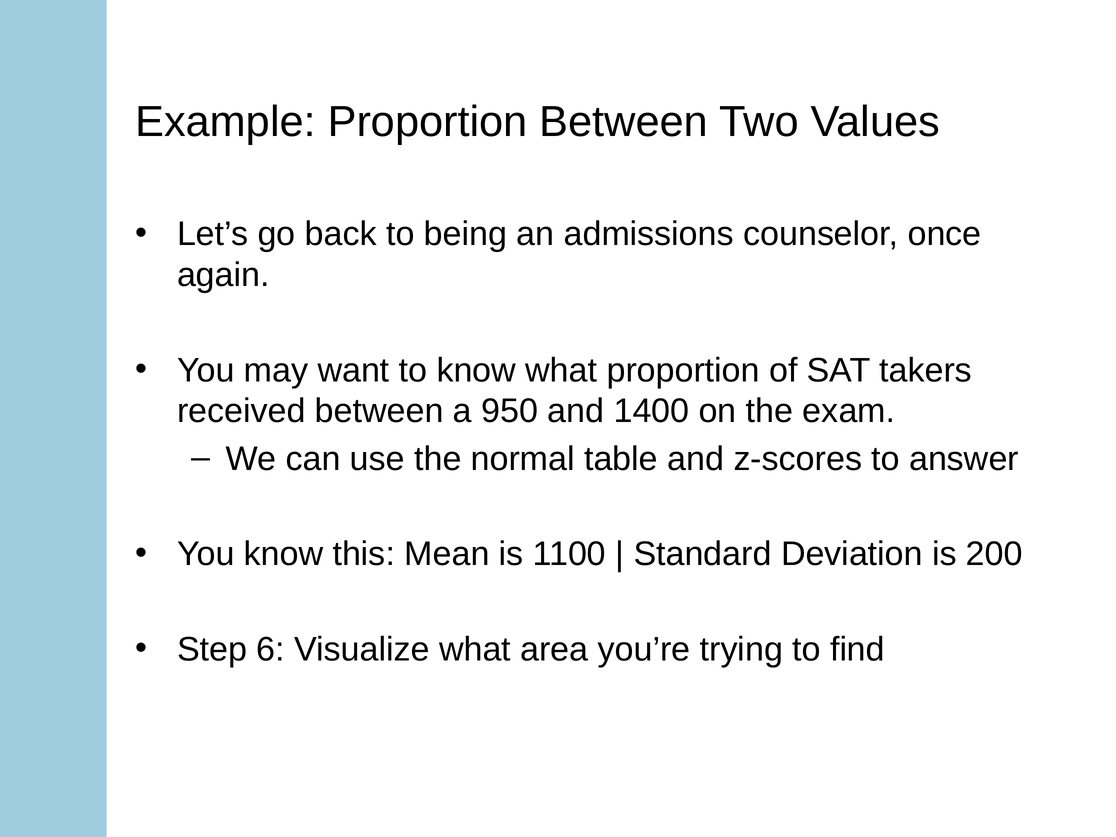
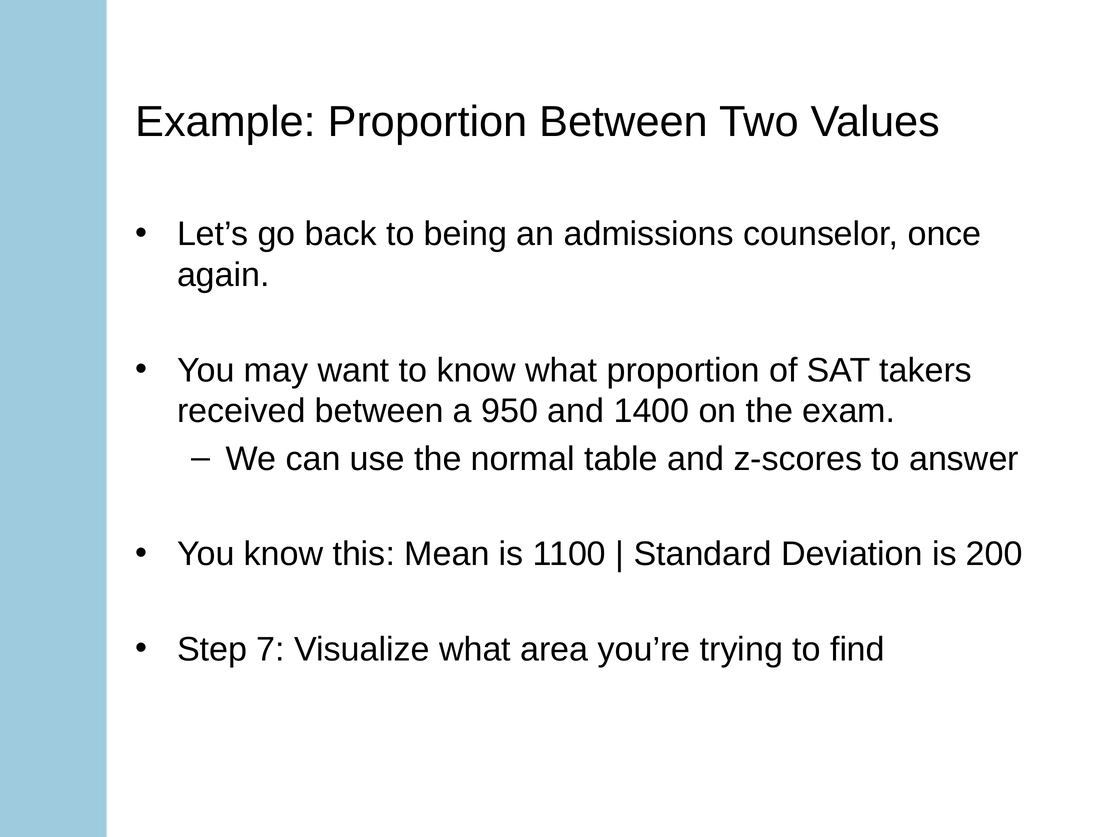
6: 6 -> 7
